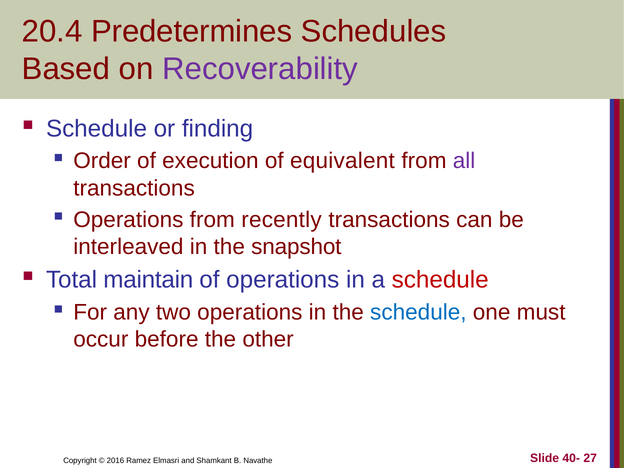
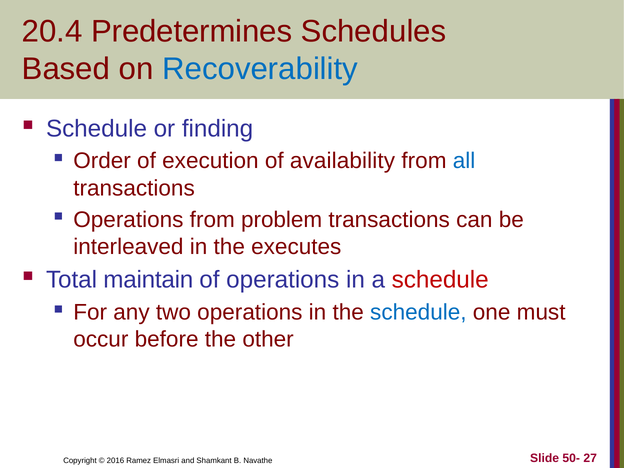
Recoverability colour: purple -> blue
equivalent: equivalent -> availability
all colour: purple -> blue
recently: recently -> problem
snapshot: snapshot -> executes
40-: 40- -> 50-
